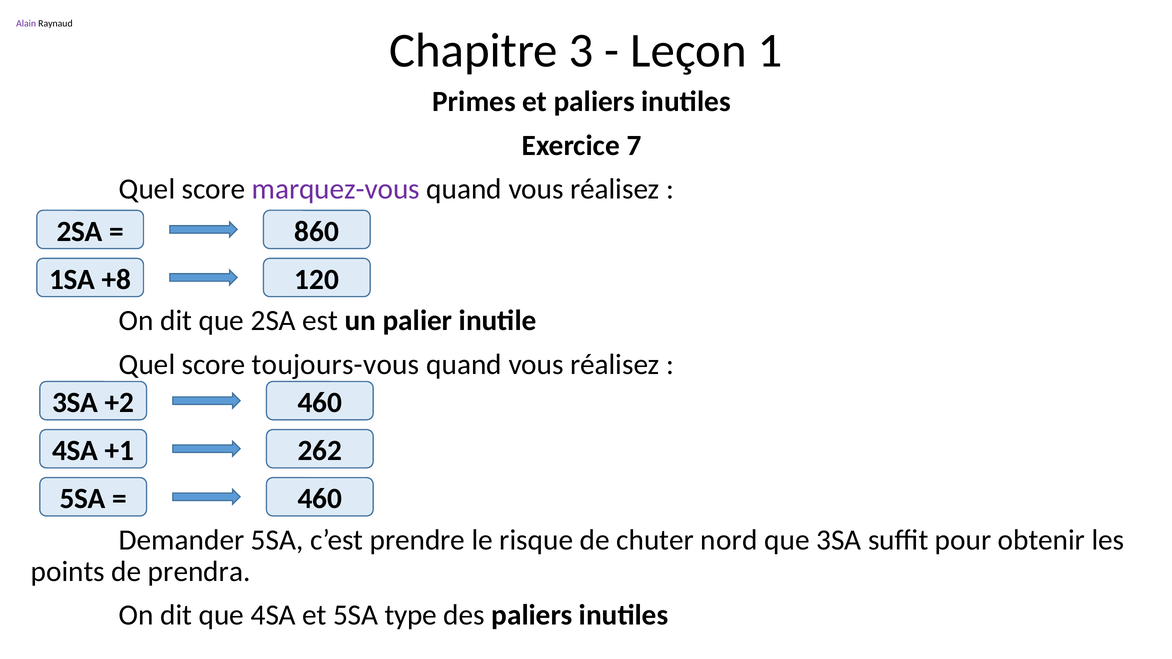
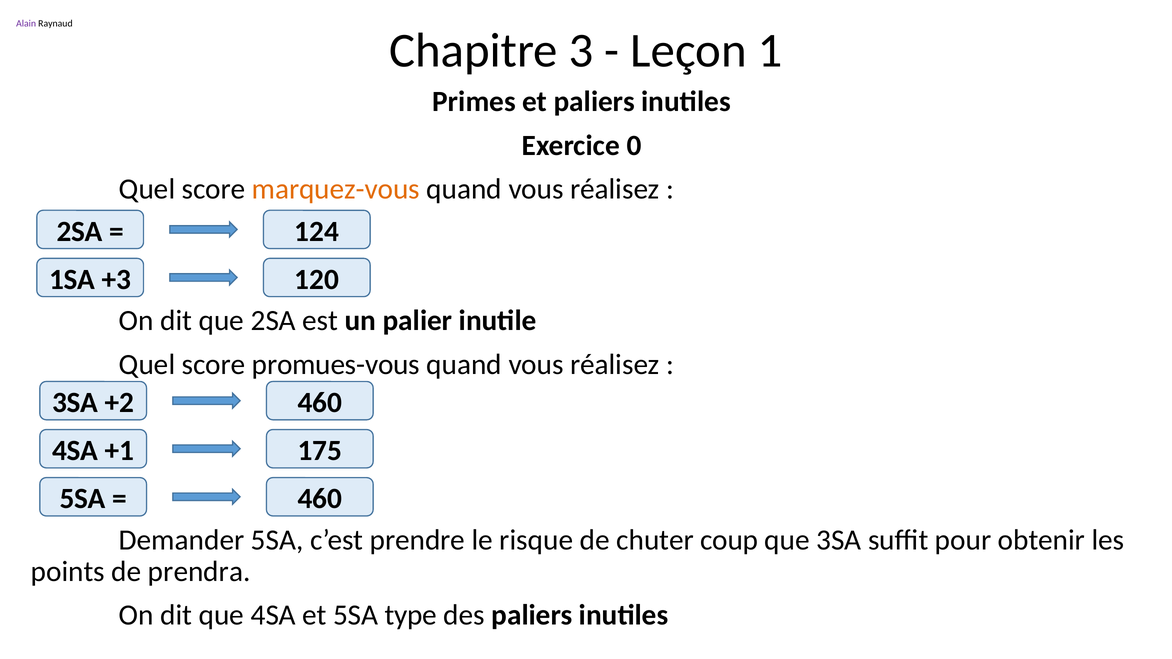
7: 7 -> 0
marquez-vous colour: purple -> orange
860: 860 -> 124
+8: +8 -> +3
toujours-vous: toujours-vous -> promues-vous
262: 262 -> 175
nord: nord -> coup
